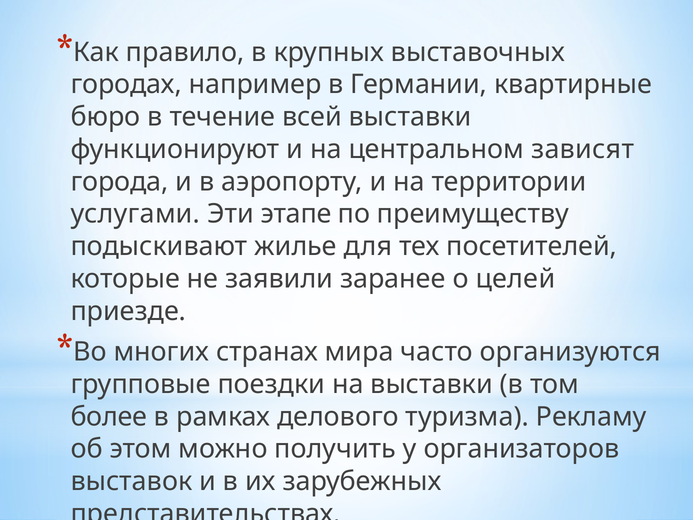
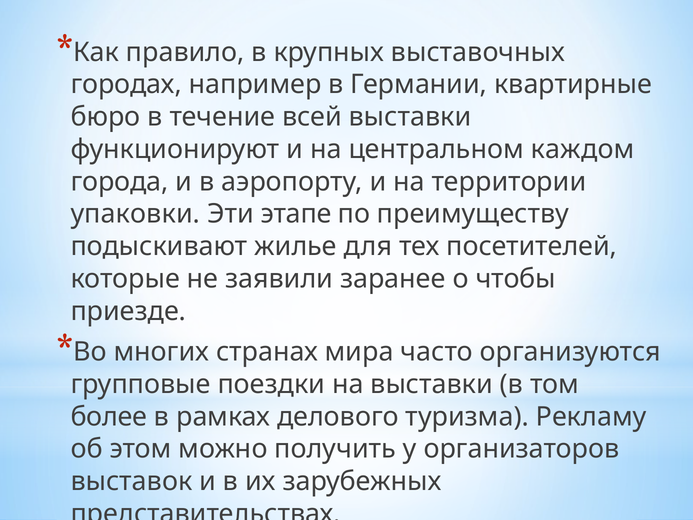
зависят: зависят -> каждом
услугами: услугами -> упаковки
целей: целей -> чтобы
